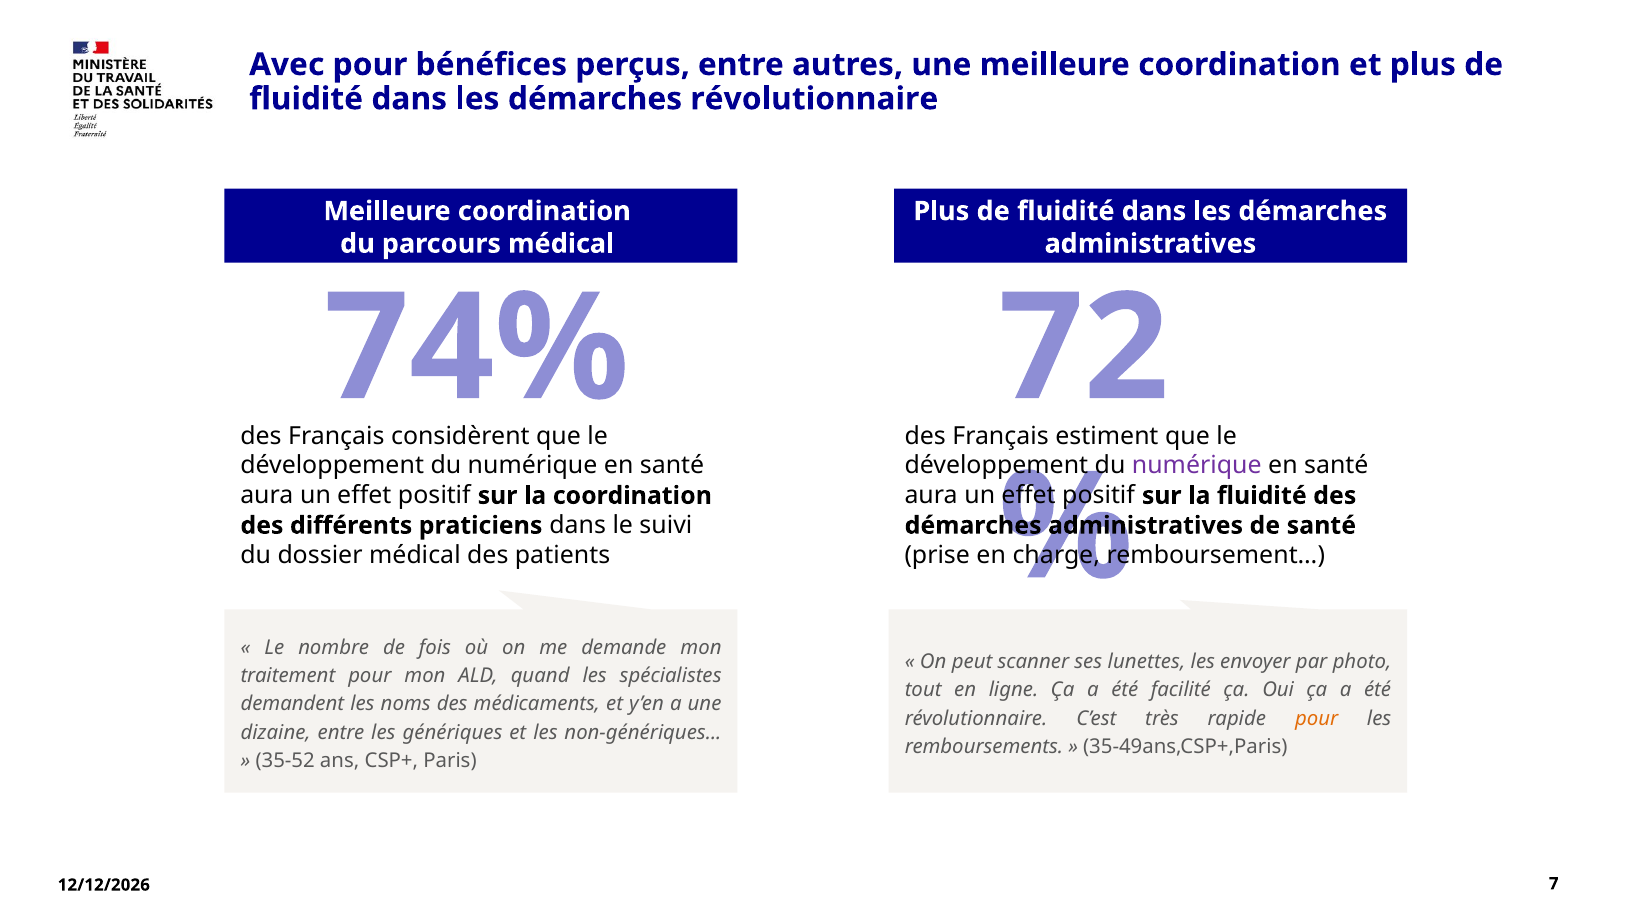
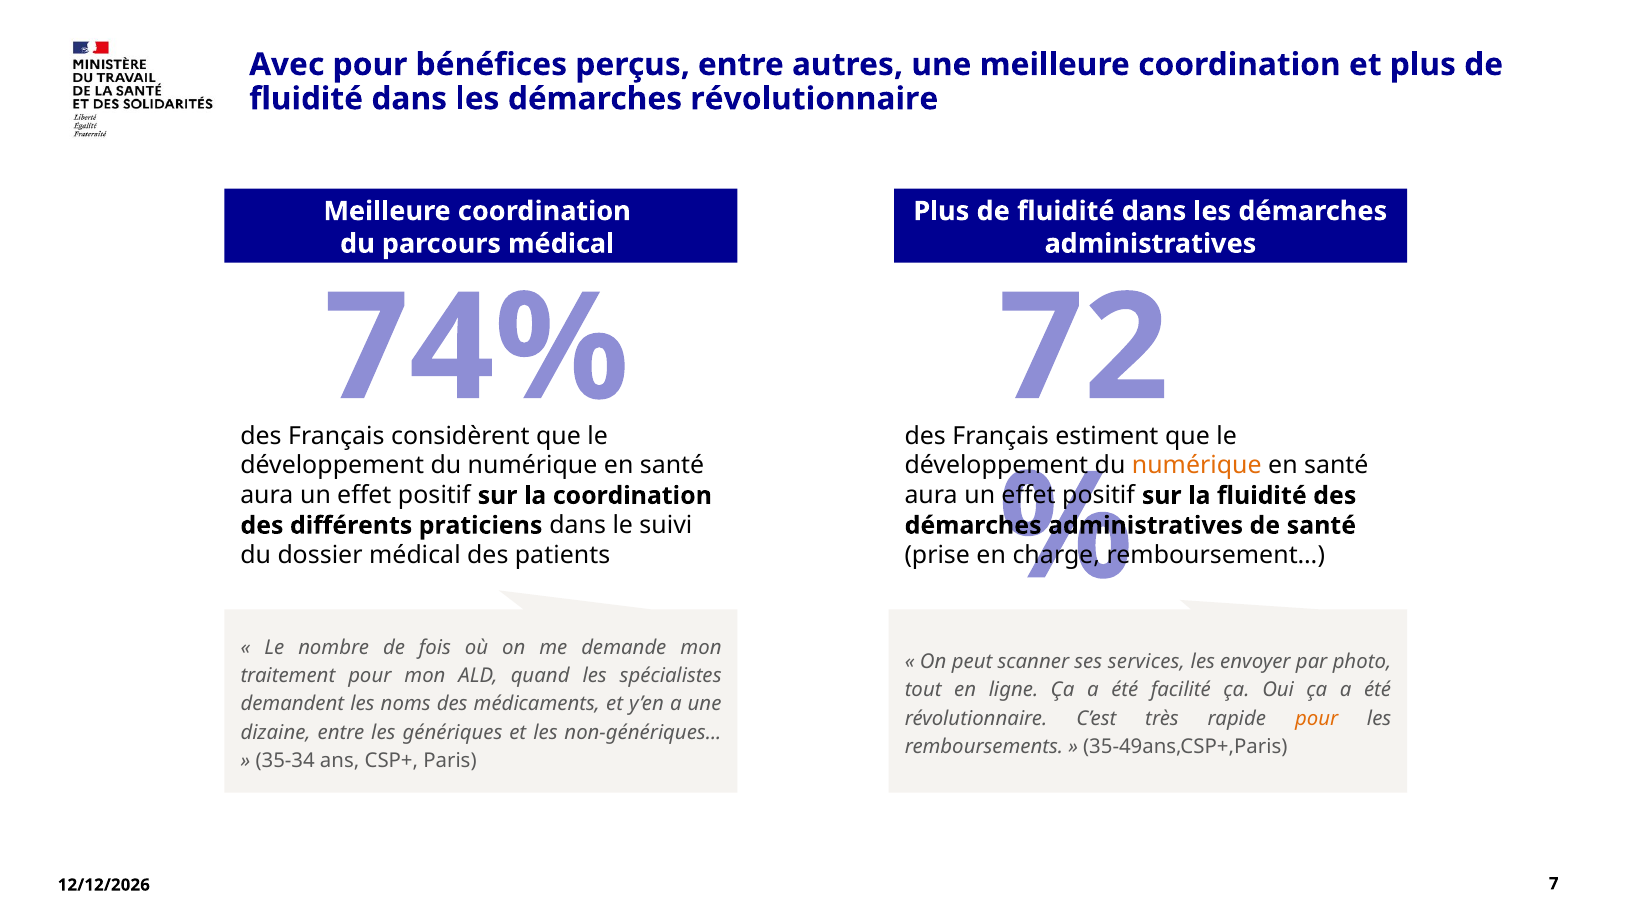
numérique at (1197, 466) colour: purple -> orange
lunettes: lunettes -> services
35-52: 35-52 -> 35-34
